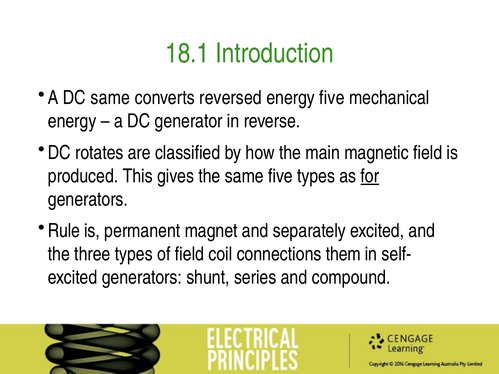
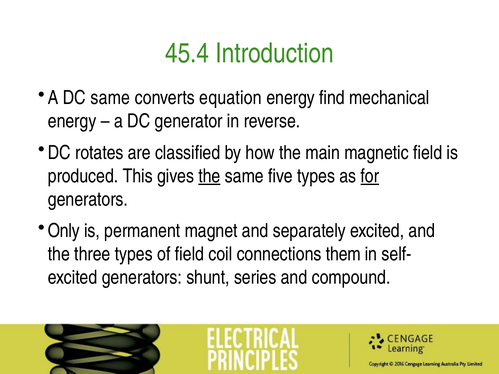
18.1: 18.1 -> 45.4
reversed: reversed -> equation
energy five: five -> find
the at (209, 176) underline: none -> present
Rule: Rule -> Only
